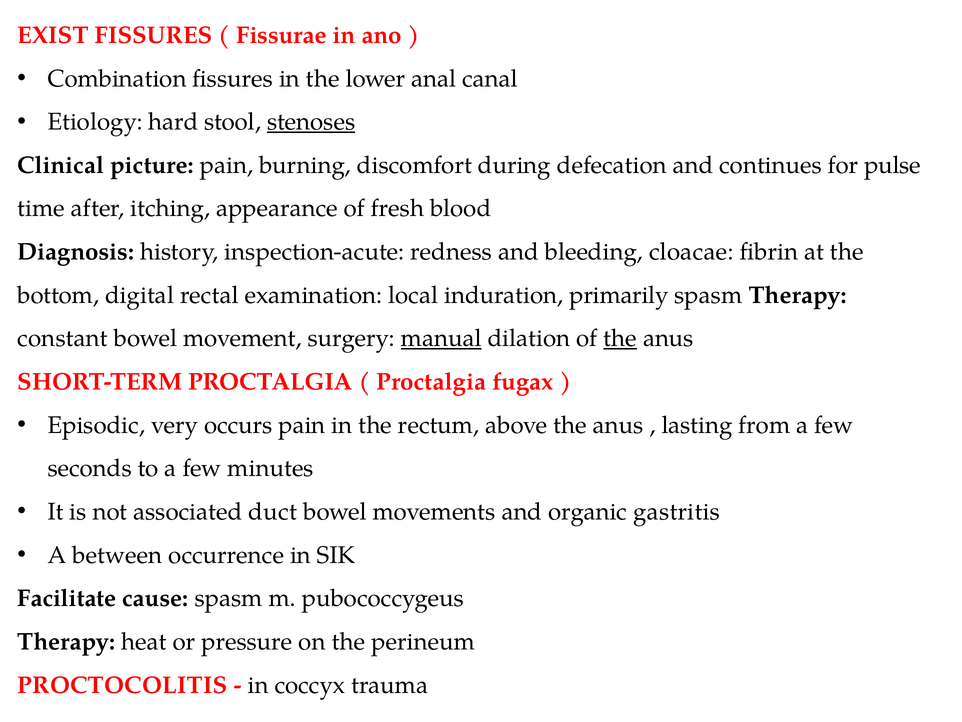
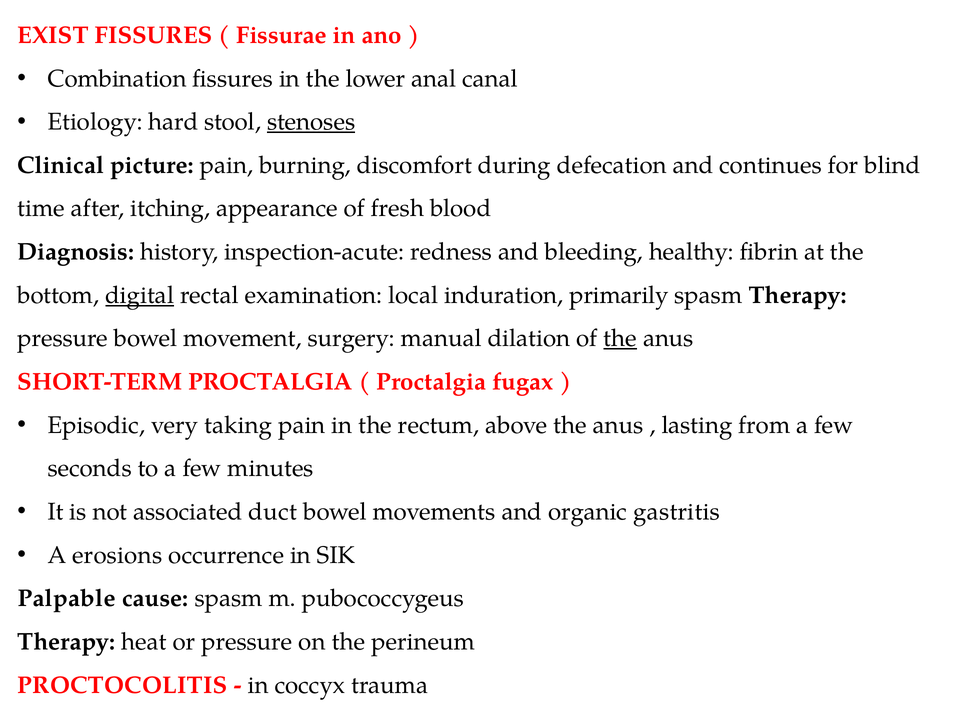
pulse: pulse -> blind
cloacae: cloacae -> healthy
digital underline: none -> present
constant at (63, 338): constant -> pressure
manual underline: present -> none
occurs: occurs -> taking
between: between -> erosions
Facilitate: Facilitate -> Palpable
